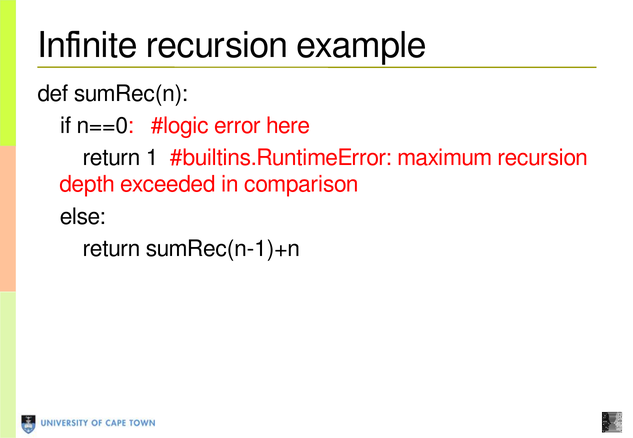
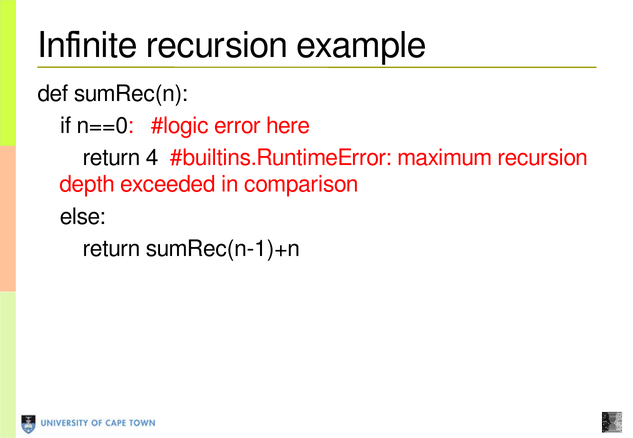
1: 1 -> 4
